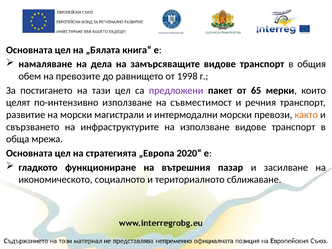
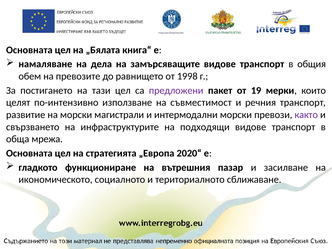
65: 65 -> 19
както colour: orange -> purple
на използване: използване -> подходящи
